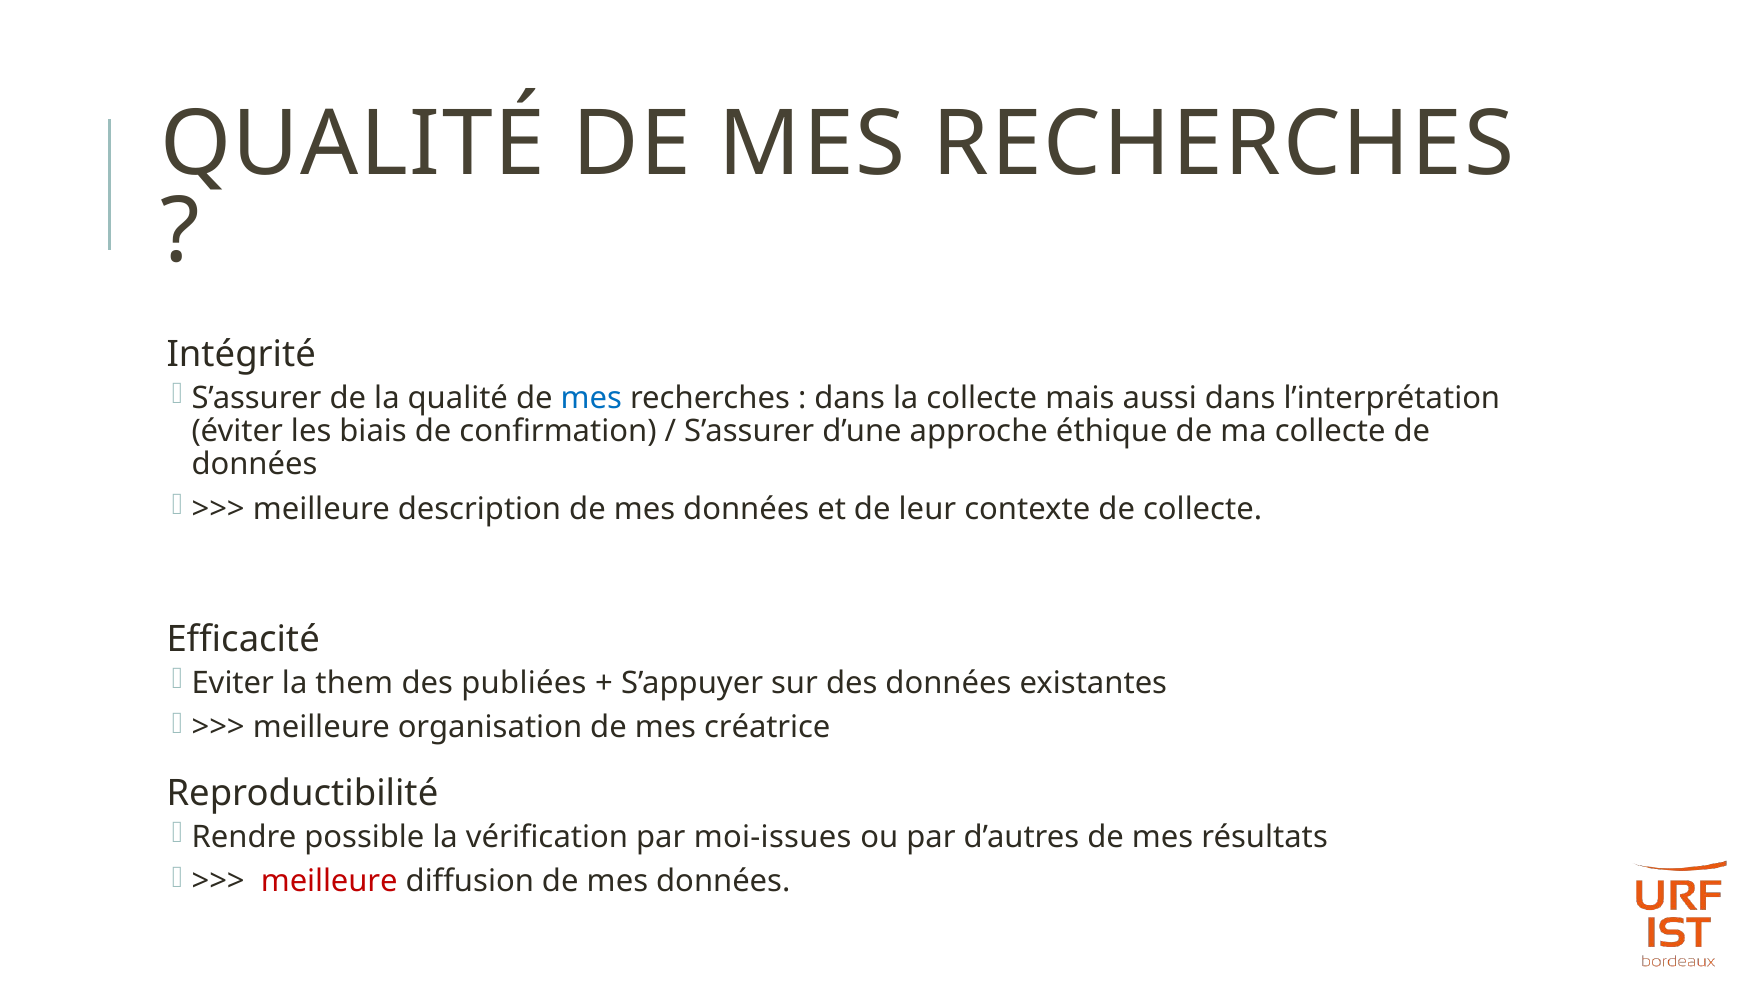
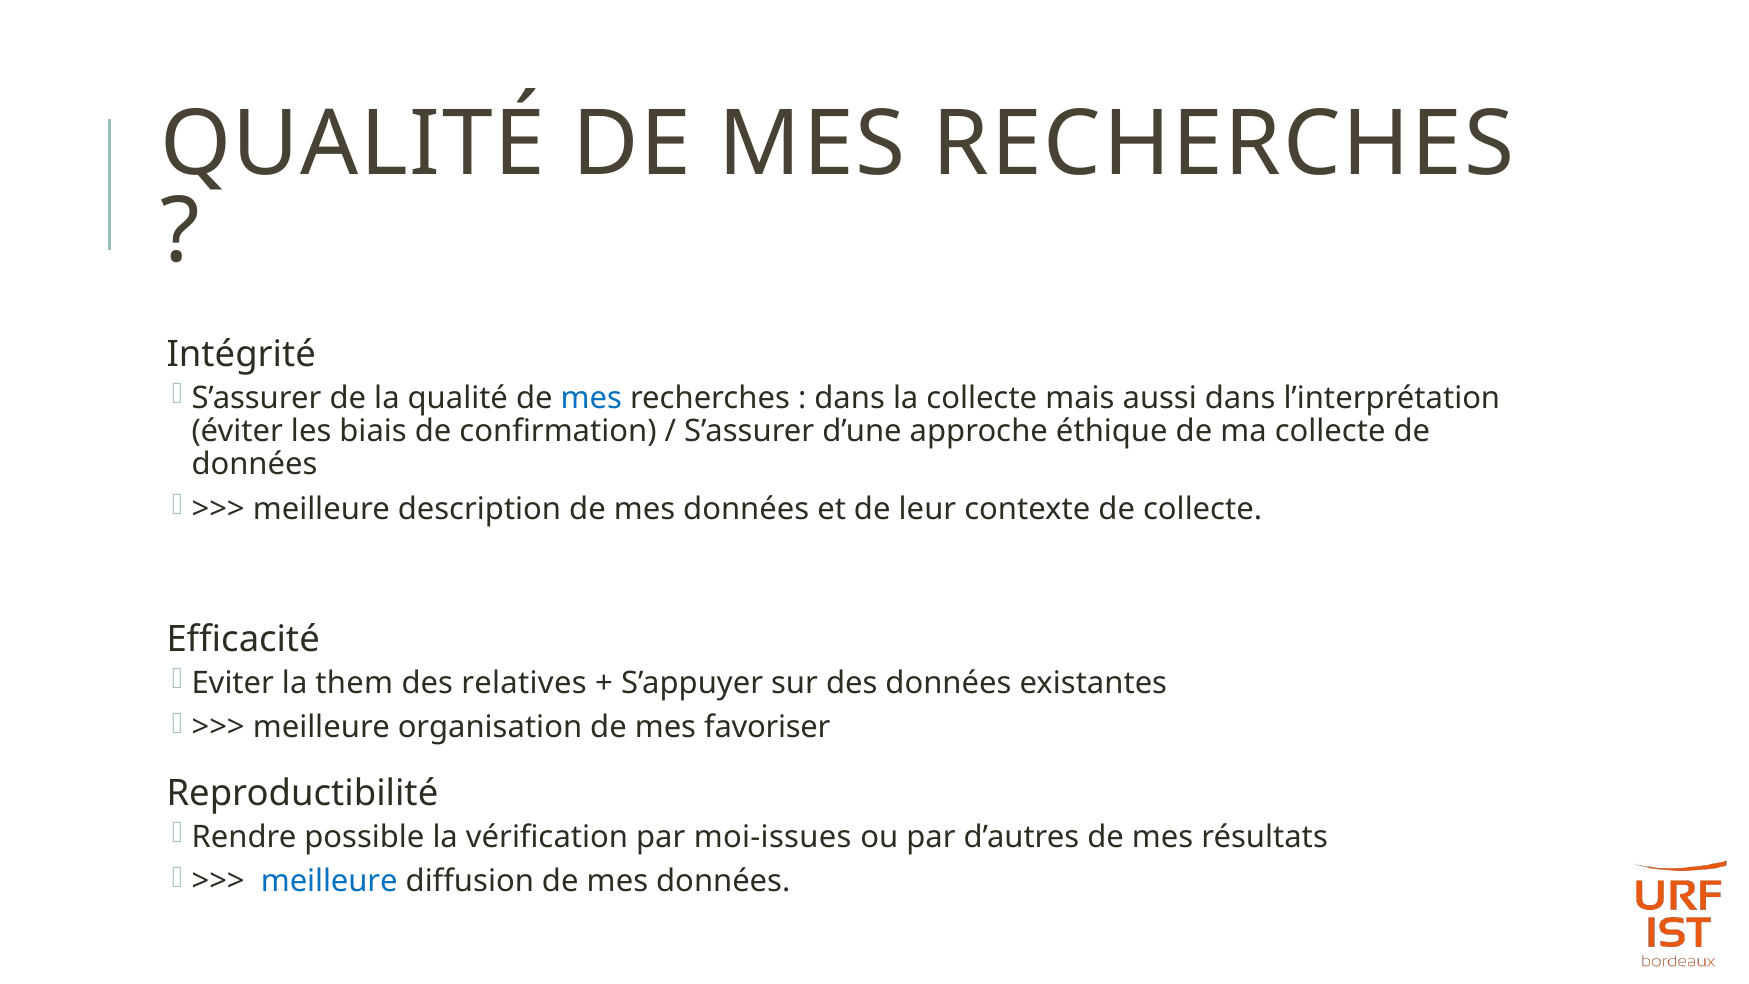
publiées: publiées -> relatives
créatrice: créatrice -> favoriser
meilleure at (329, 881) colour: red -> blue
